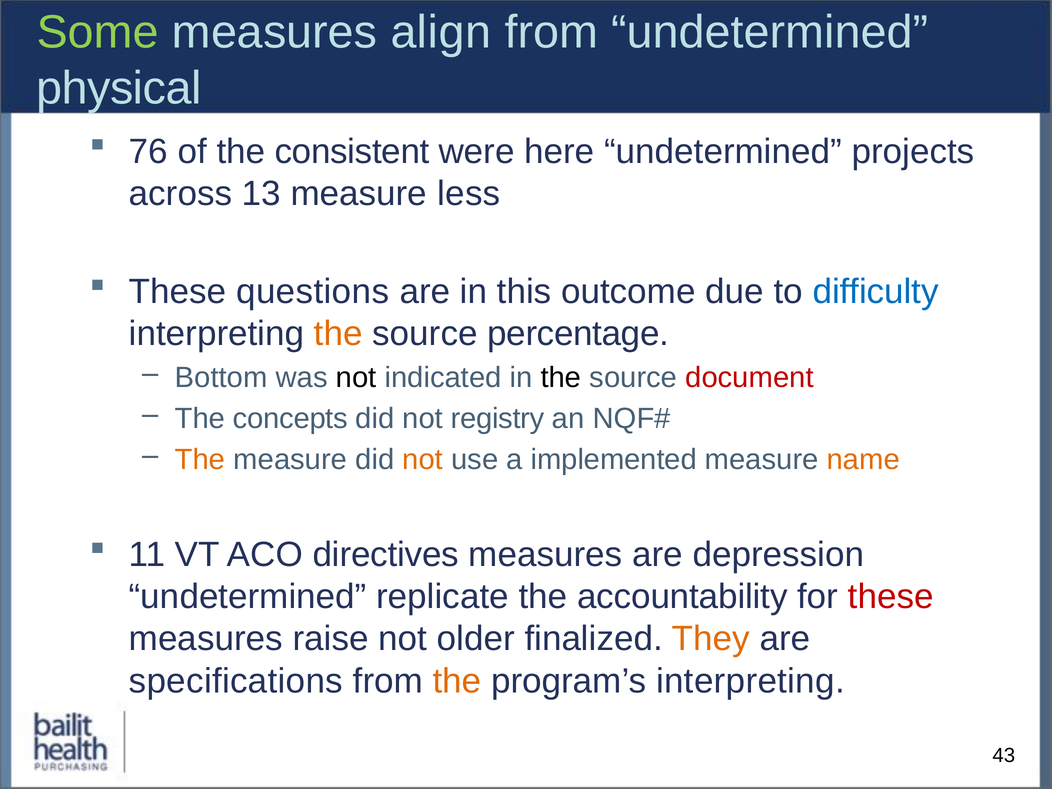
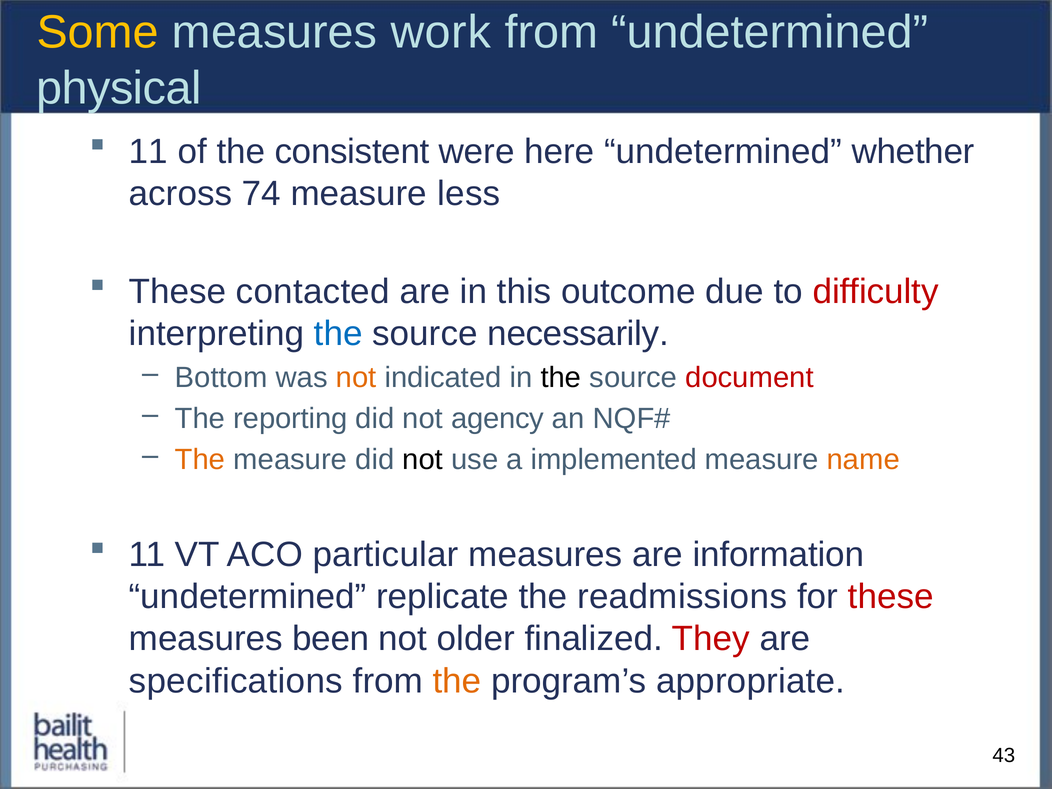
Some colour: light green -> yellow
align: align -> work
76 at (148, 151): 76 -> 11
projects: projects -> whether
13: 13 -> 74
questions: questions -> contacted
difficulty colour: blue -> red
the at (338, 334) colour: orange -> blue
percentage: percentage -> necessarily
not at (356, 378) colour: black -> orange
concepts: concepts -> reporting
registry: registry -> agency
not at (423, 460) colour: orange -> black
directives: directives -> particular
depression: depression -> information
accountability: accountability -> readmissions
raise: raise -> been
They colour: orange -> red
program’s interpreting: interpreting -> appropriate
